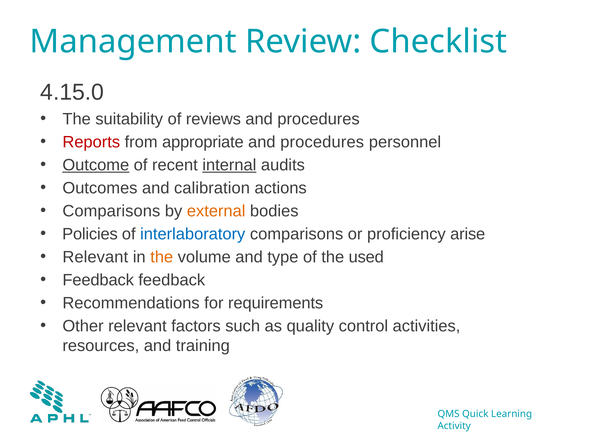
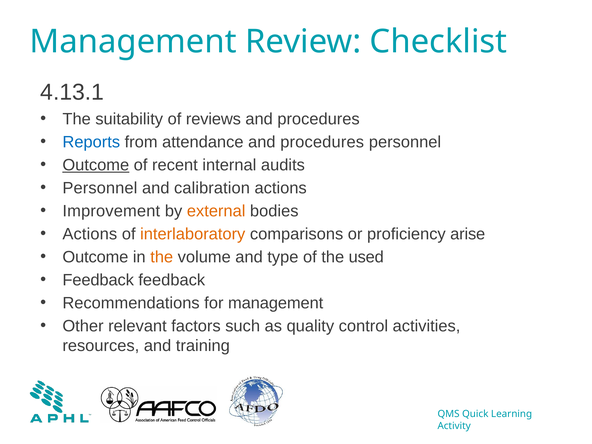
4.15.0: 4.15.0 -> 4.13.1
Reports colour: red -> blue
appropriate: appropriate -> attendance
internal underline: present -> none
Outcomes at (100, 188): Outcomes -> Personnel
Comparisons at (111, 211): Comparisons -> Improvement
Policies at (90, 234): Policies -> Actions
interlaboratory colour: blue -> orange
Relevant at (95, 257): Relevant -> Outcome
for requirements: requirements -> management
